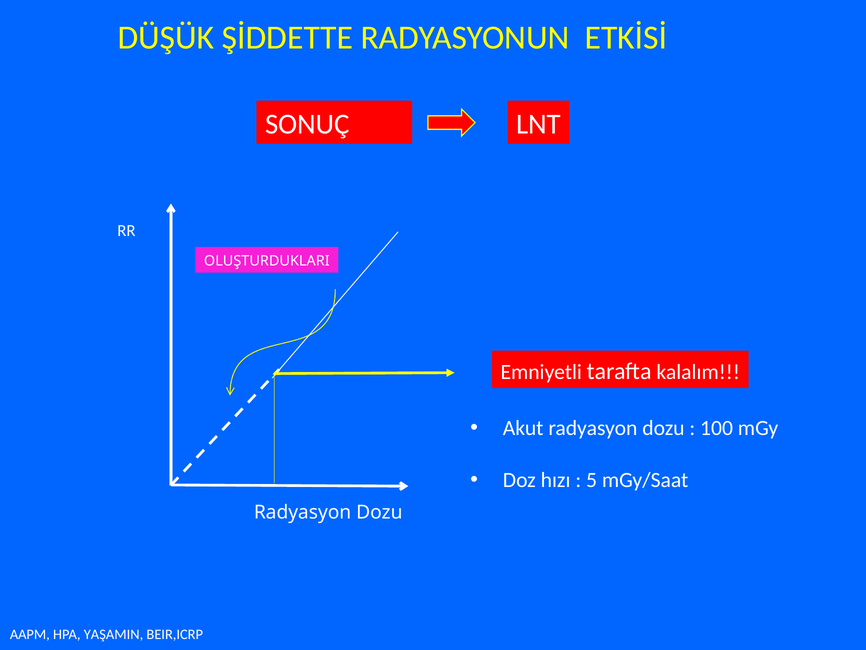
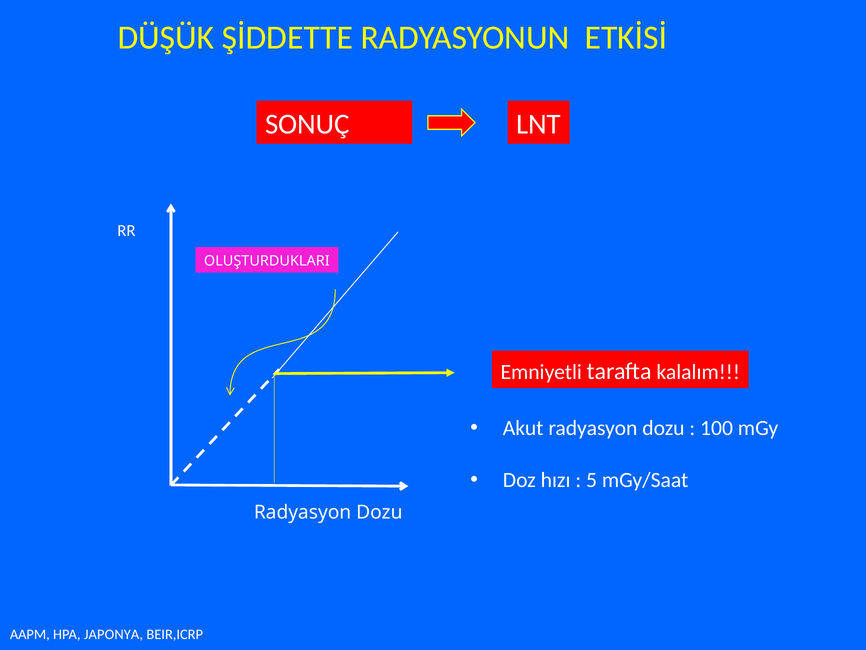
YAŞAMIN: YAŞAMIN -> JAPONYA
